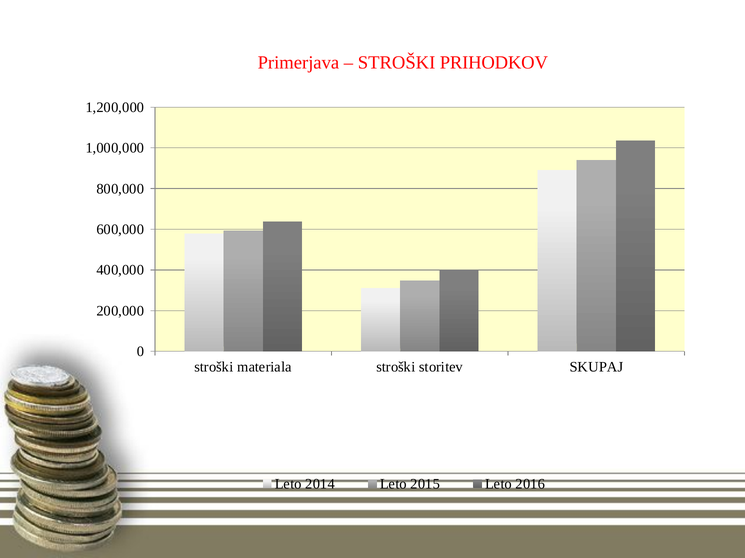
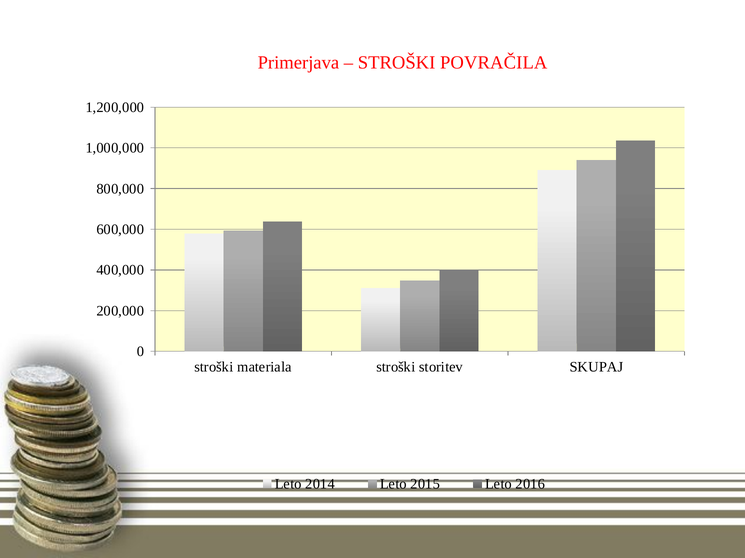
PRIHODKOV: PRIHODKOV -> POVRAČILA
